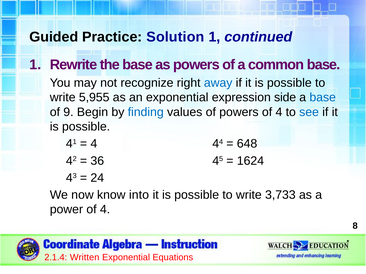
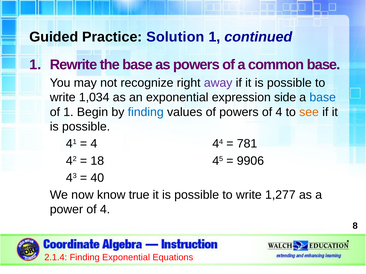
away colour: blue -> purple
5,955: 5,955 -> 1,034
of 9: 9 -> 1
see colour: blue -> orange
648: 648 -> 781
36: 36 -> 18
1624: 1624 -> 9906
24: 24 -> 40
into: into -> true
3,733: 3,733 -> 1,277
2.1.4 Written: Written -> Finding
